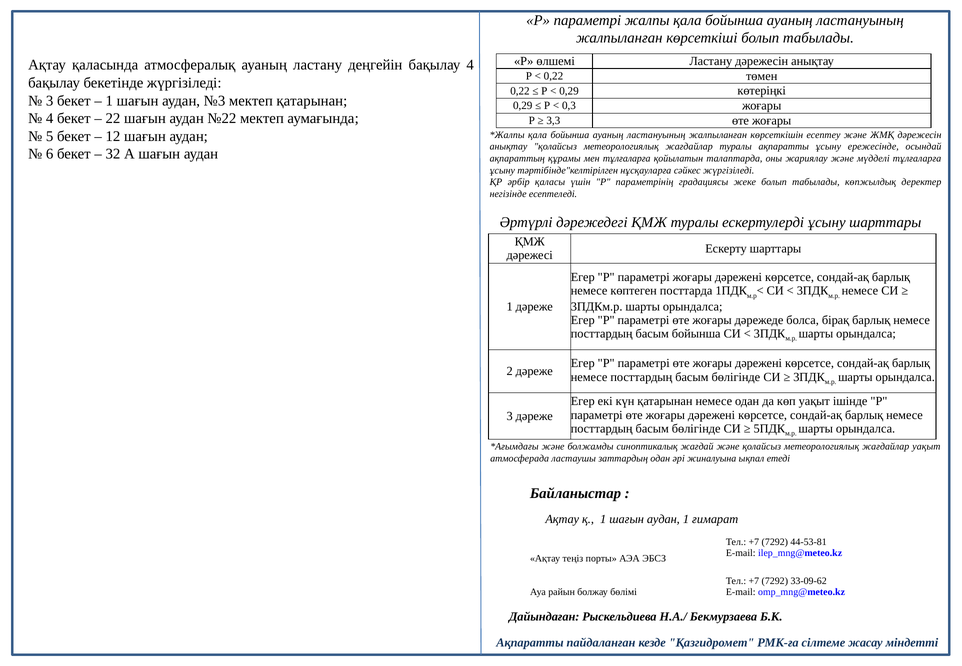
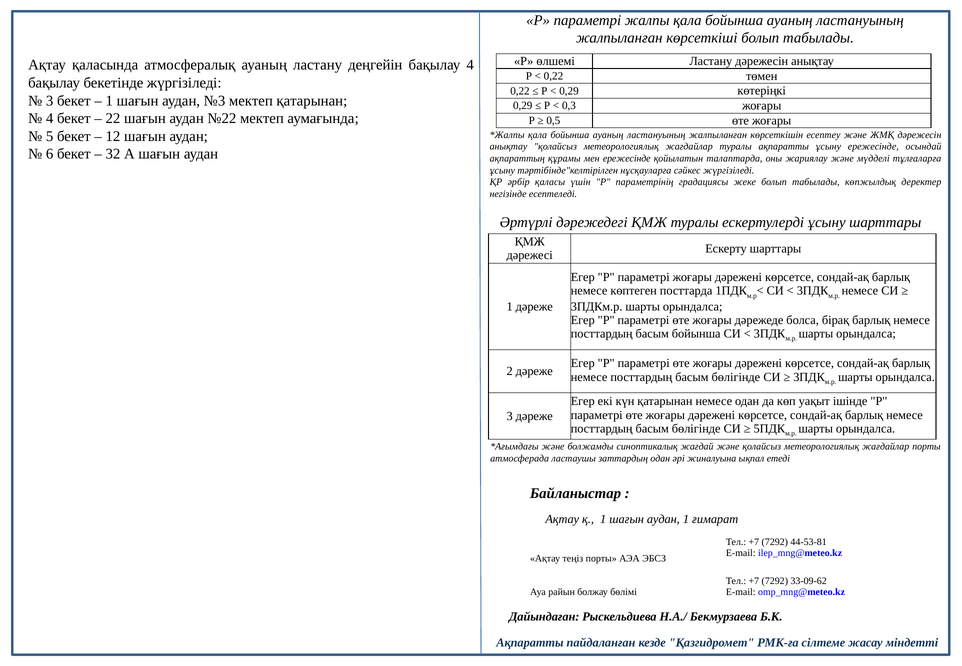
3,3: 3,3 -> 0,5
мен тұлғаларға: тұлғаларға -> ережесінде
жағдайлар уақыт: уақыт -> порты
